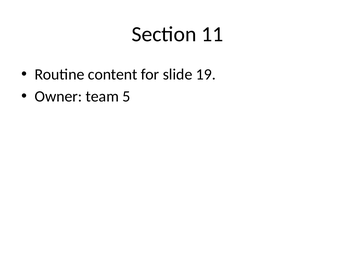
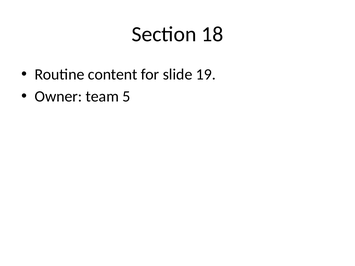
11: 11 -> 18
